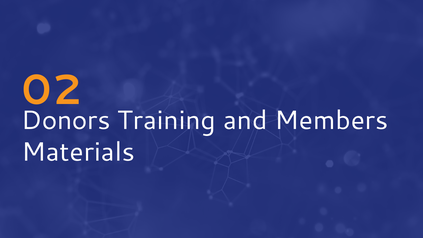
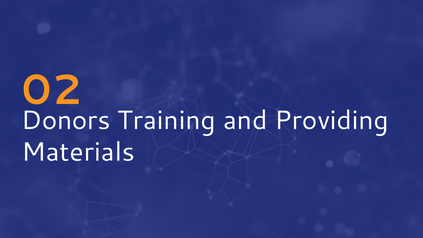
Members: Members -> Providing
